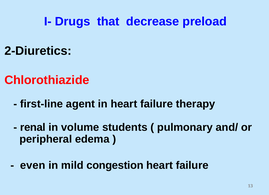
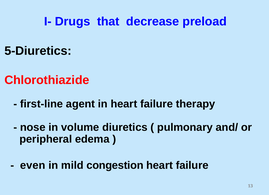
2-Diuretics: 2-Diuretics -> 5-Diuretics
renal: renal -> nose
students: students -> diuretics
